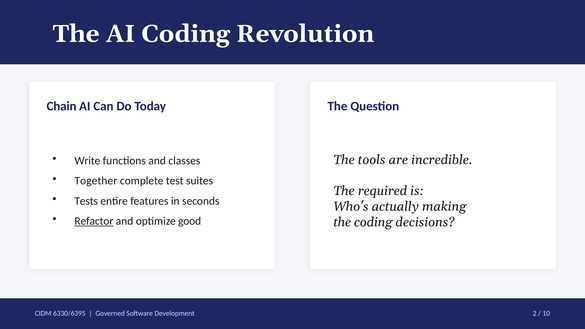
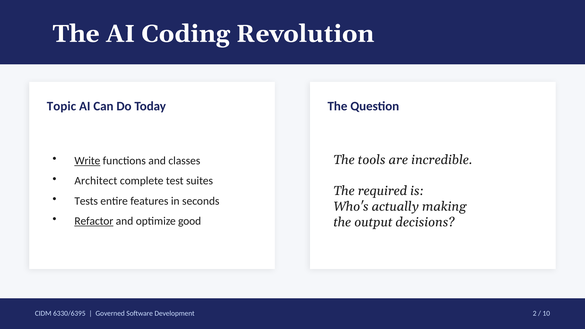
Chain: Chain -> Topic
Write underline: none -> present
Together: Together -> Architect
the coding: coding -> output
